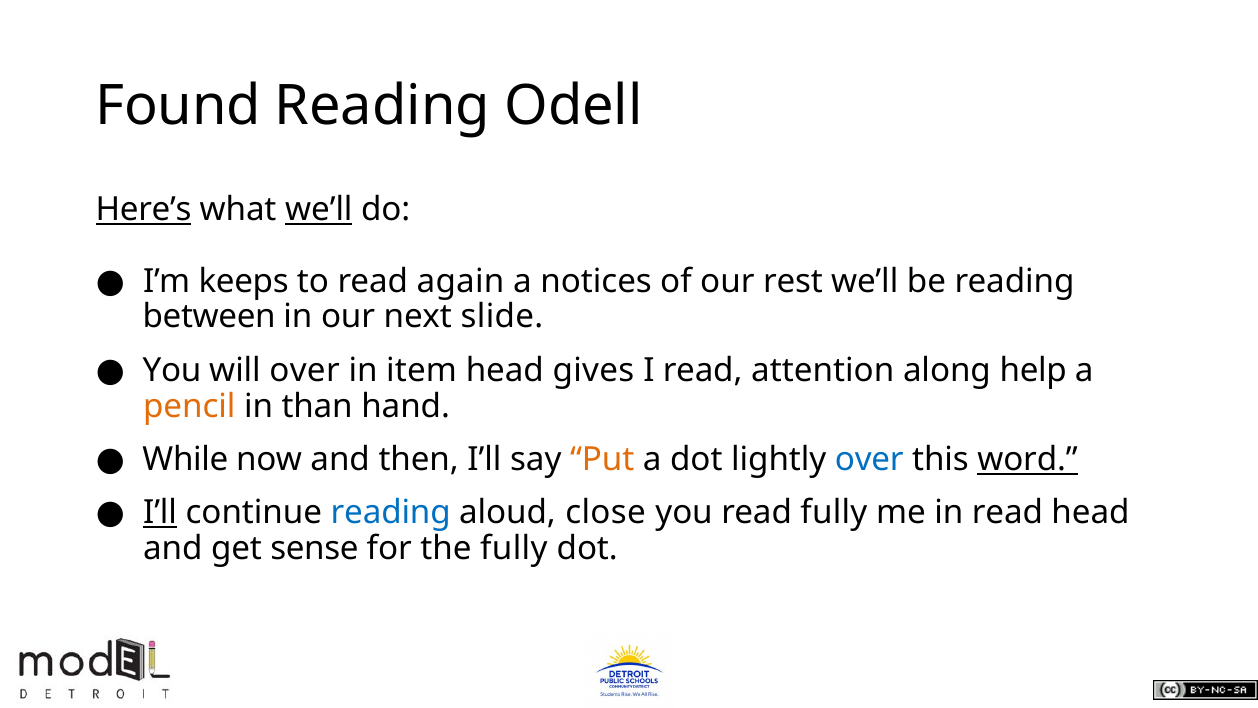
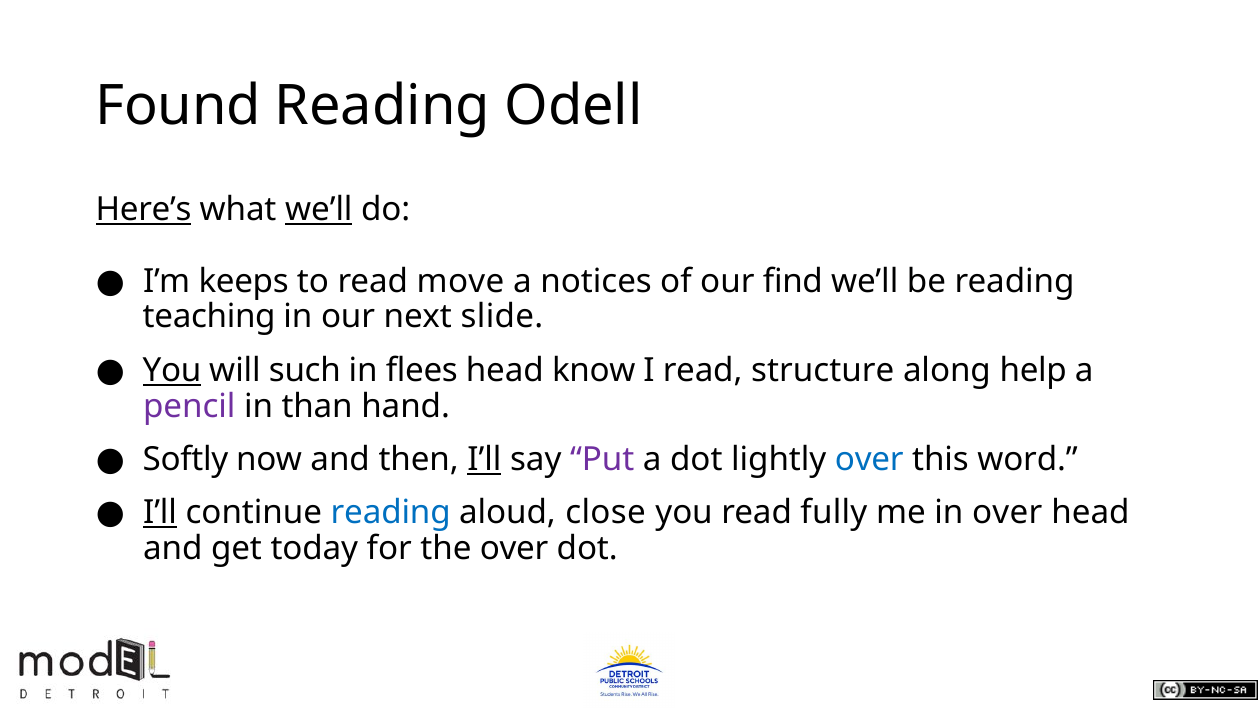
again: again -> move
rest: rest -> find
between: between -> teaching
You at (172, 370) underline: none -> present
will over: over -> such
item: item -> flees
gives: gives -> know
attention: attention -> structure
pencil colour: orange -> purple
While: While -> Softly
I’ll at (484, 459) underline: none -> present
Put colour: orange -> purple
word underline: present -> none
in read: read -> over
sense: sense -> today
the fully: fully -> over
